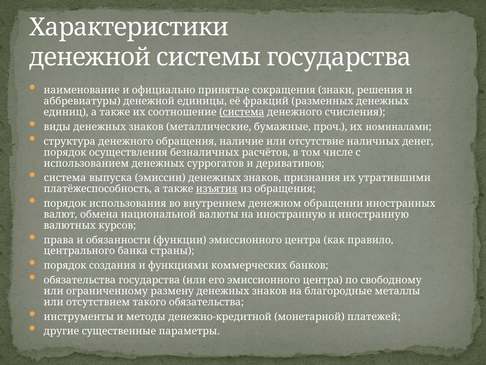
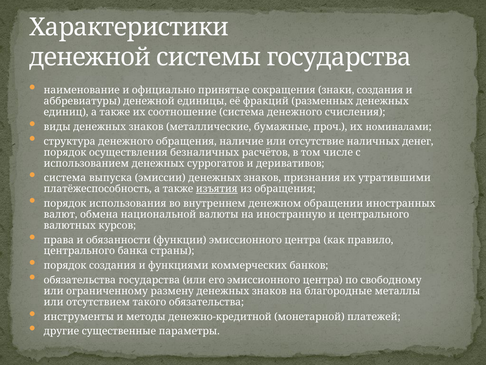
знаки решения: решения -> создания
система at (242, 112) underline: present -> none
и иностранную: иностранную -> центрального
